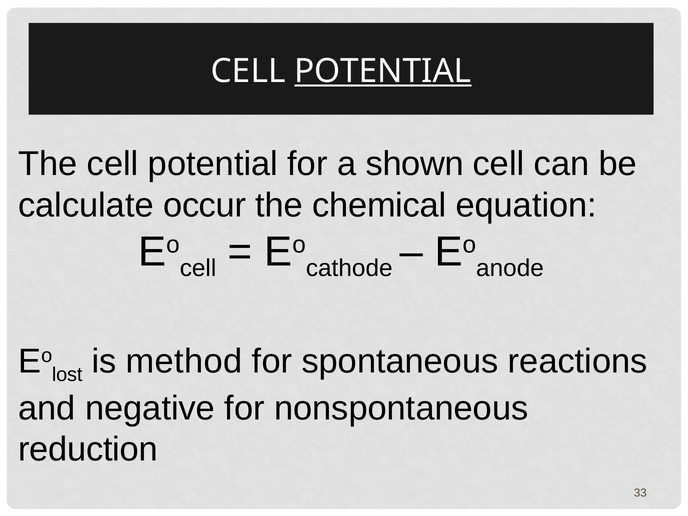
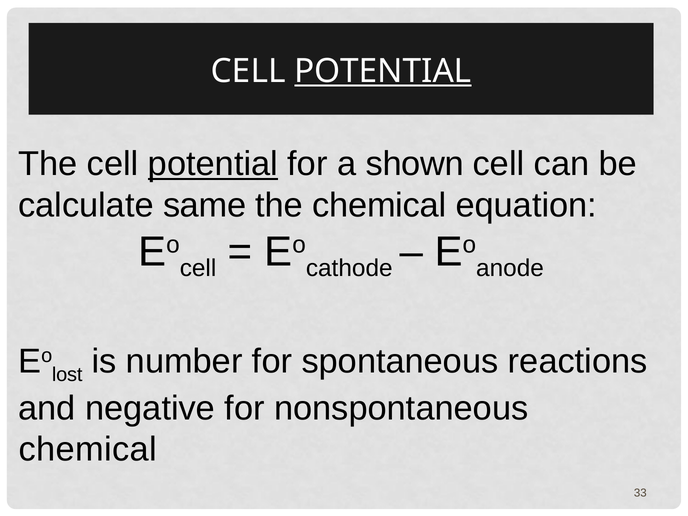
potential at (213, 164) underline: none -> present
occur: occur -> same
method: method -> number
reduction at (88, 450): reduction -> chemical
